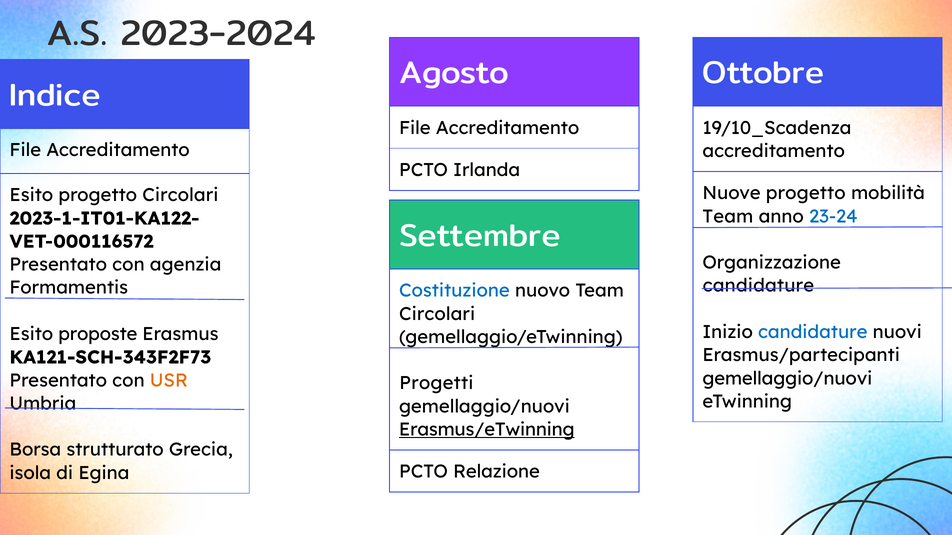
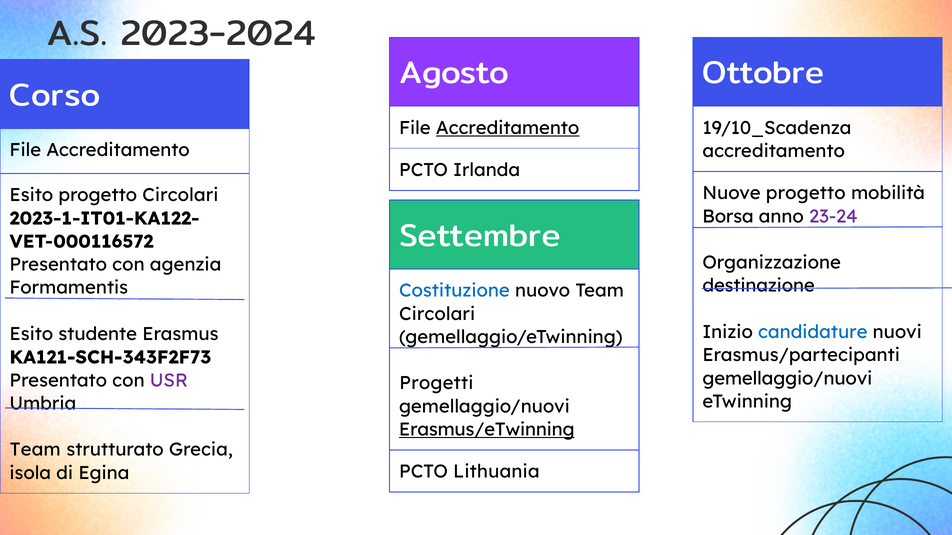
Indice: Indice -> Corso
Accreditamento at (508, 128) underline: none -> present
Team at (728, 217): Team -> Borsa
23-24 colour: blue -> purple
candidature at (758, 286): candidature -> destinazione
proposte: proposte -> studente
USR colour: orange -> purple
Borsa at (35, 450): Borsa -> Team
Relazione: Relazione -> Lithuania
